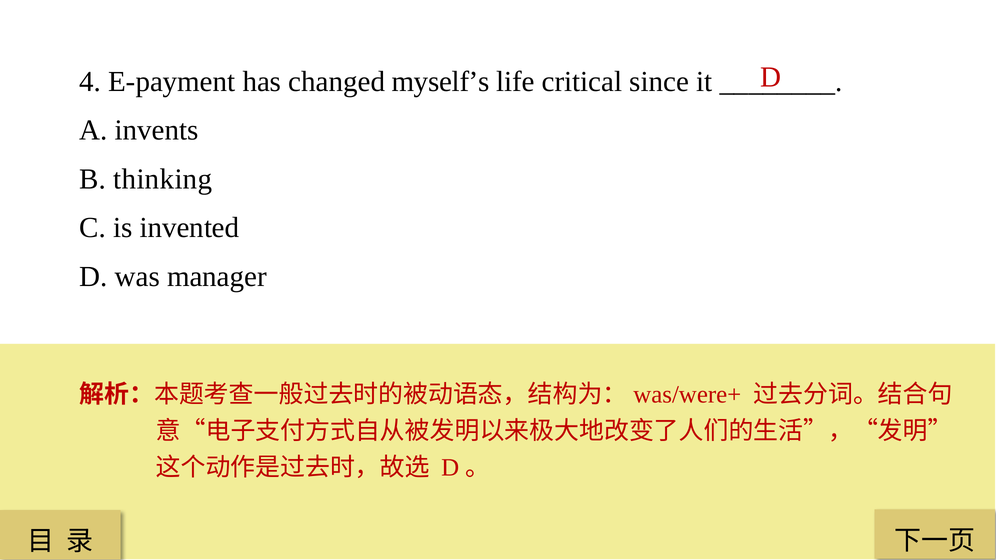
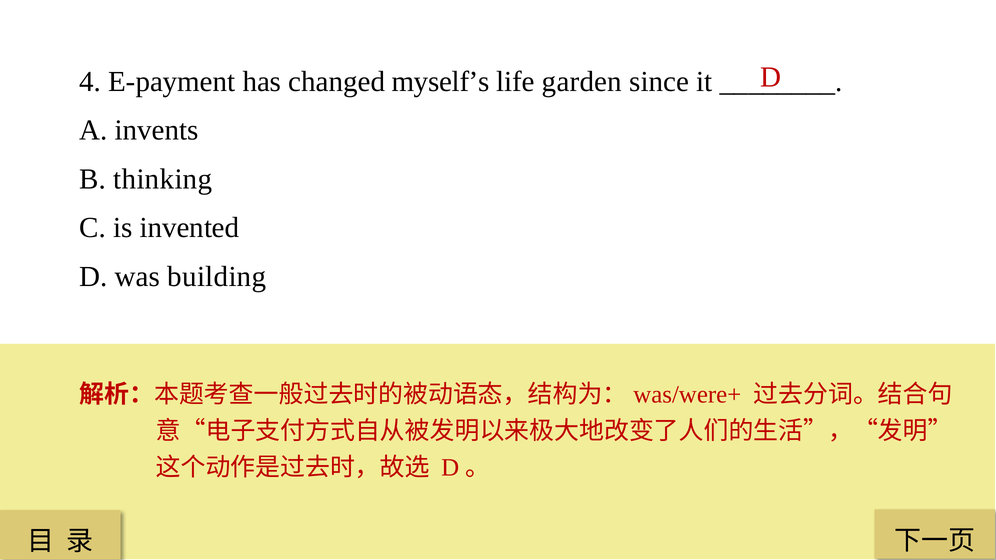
critical: critical -> garden
manager: manager -> building
